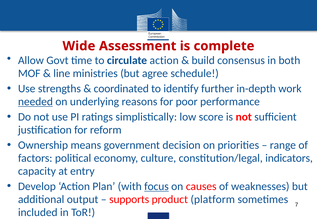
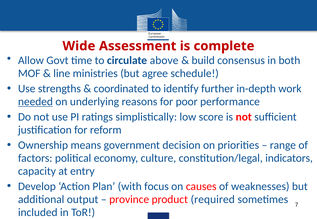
circulate action: action -> above
focus underline: present -> none
supports: supports -> province
platform: platform -> required
